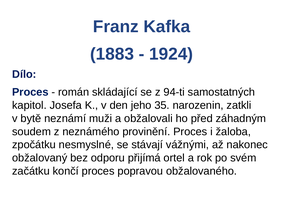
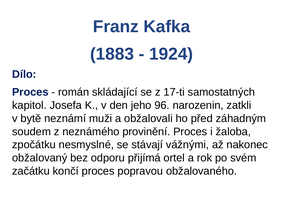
94-ti: 94-ti -> 17-ti
35: 35 -> 96
